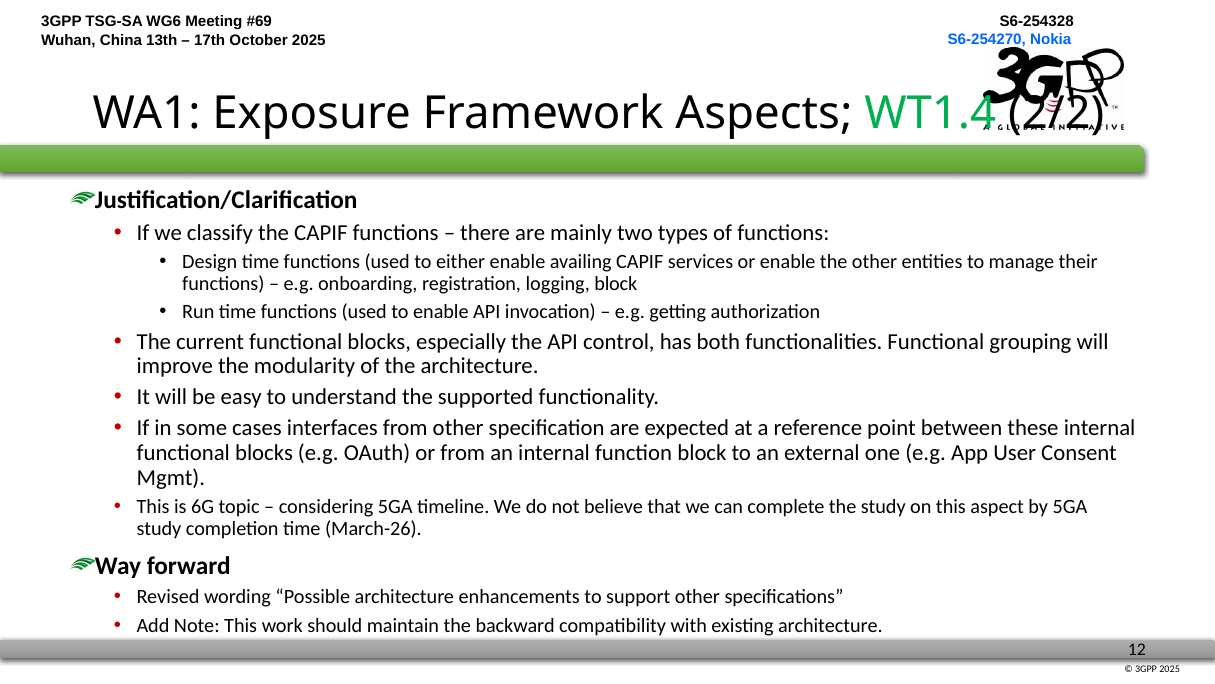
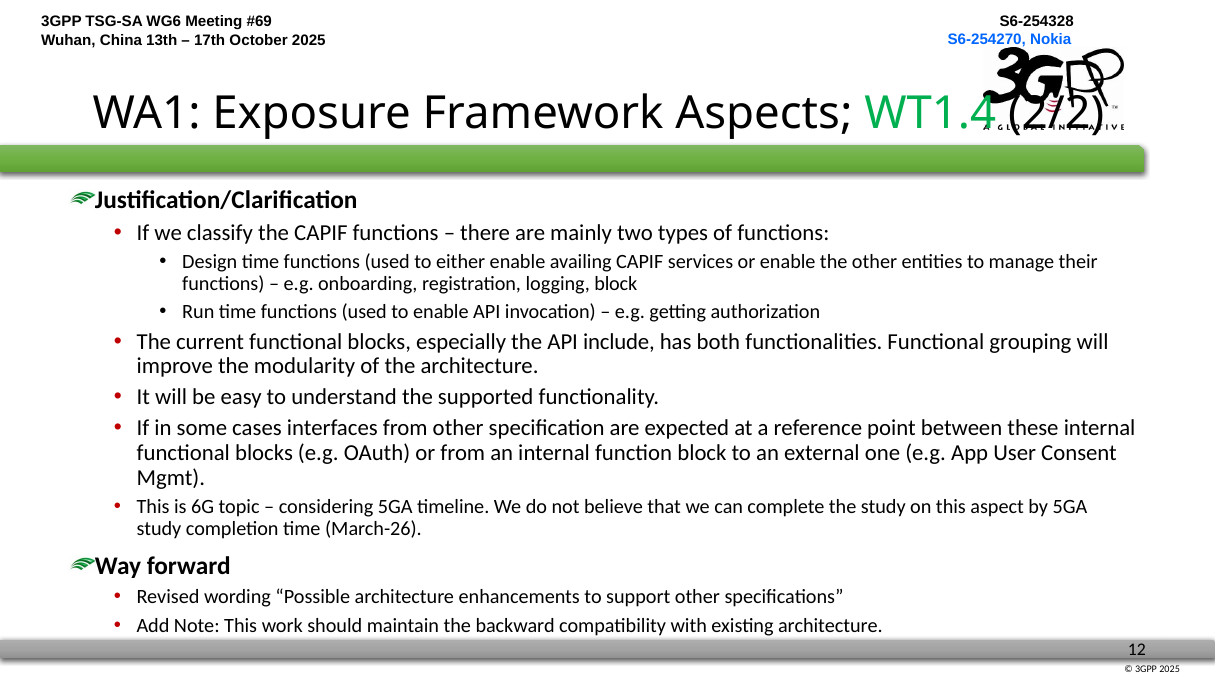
control: control -> include
